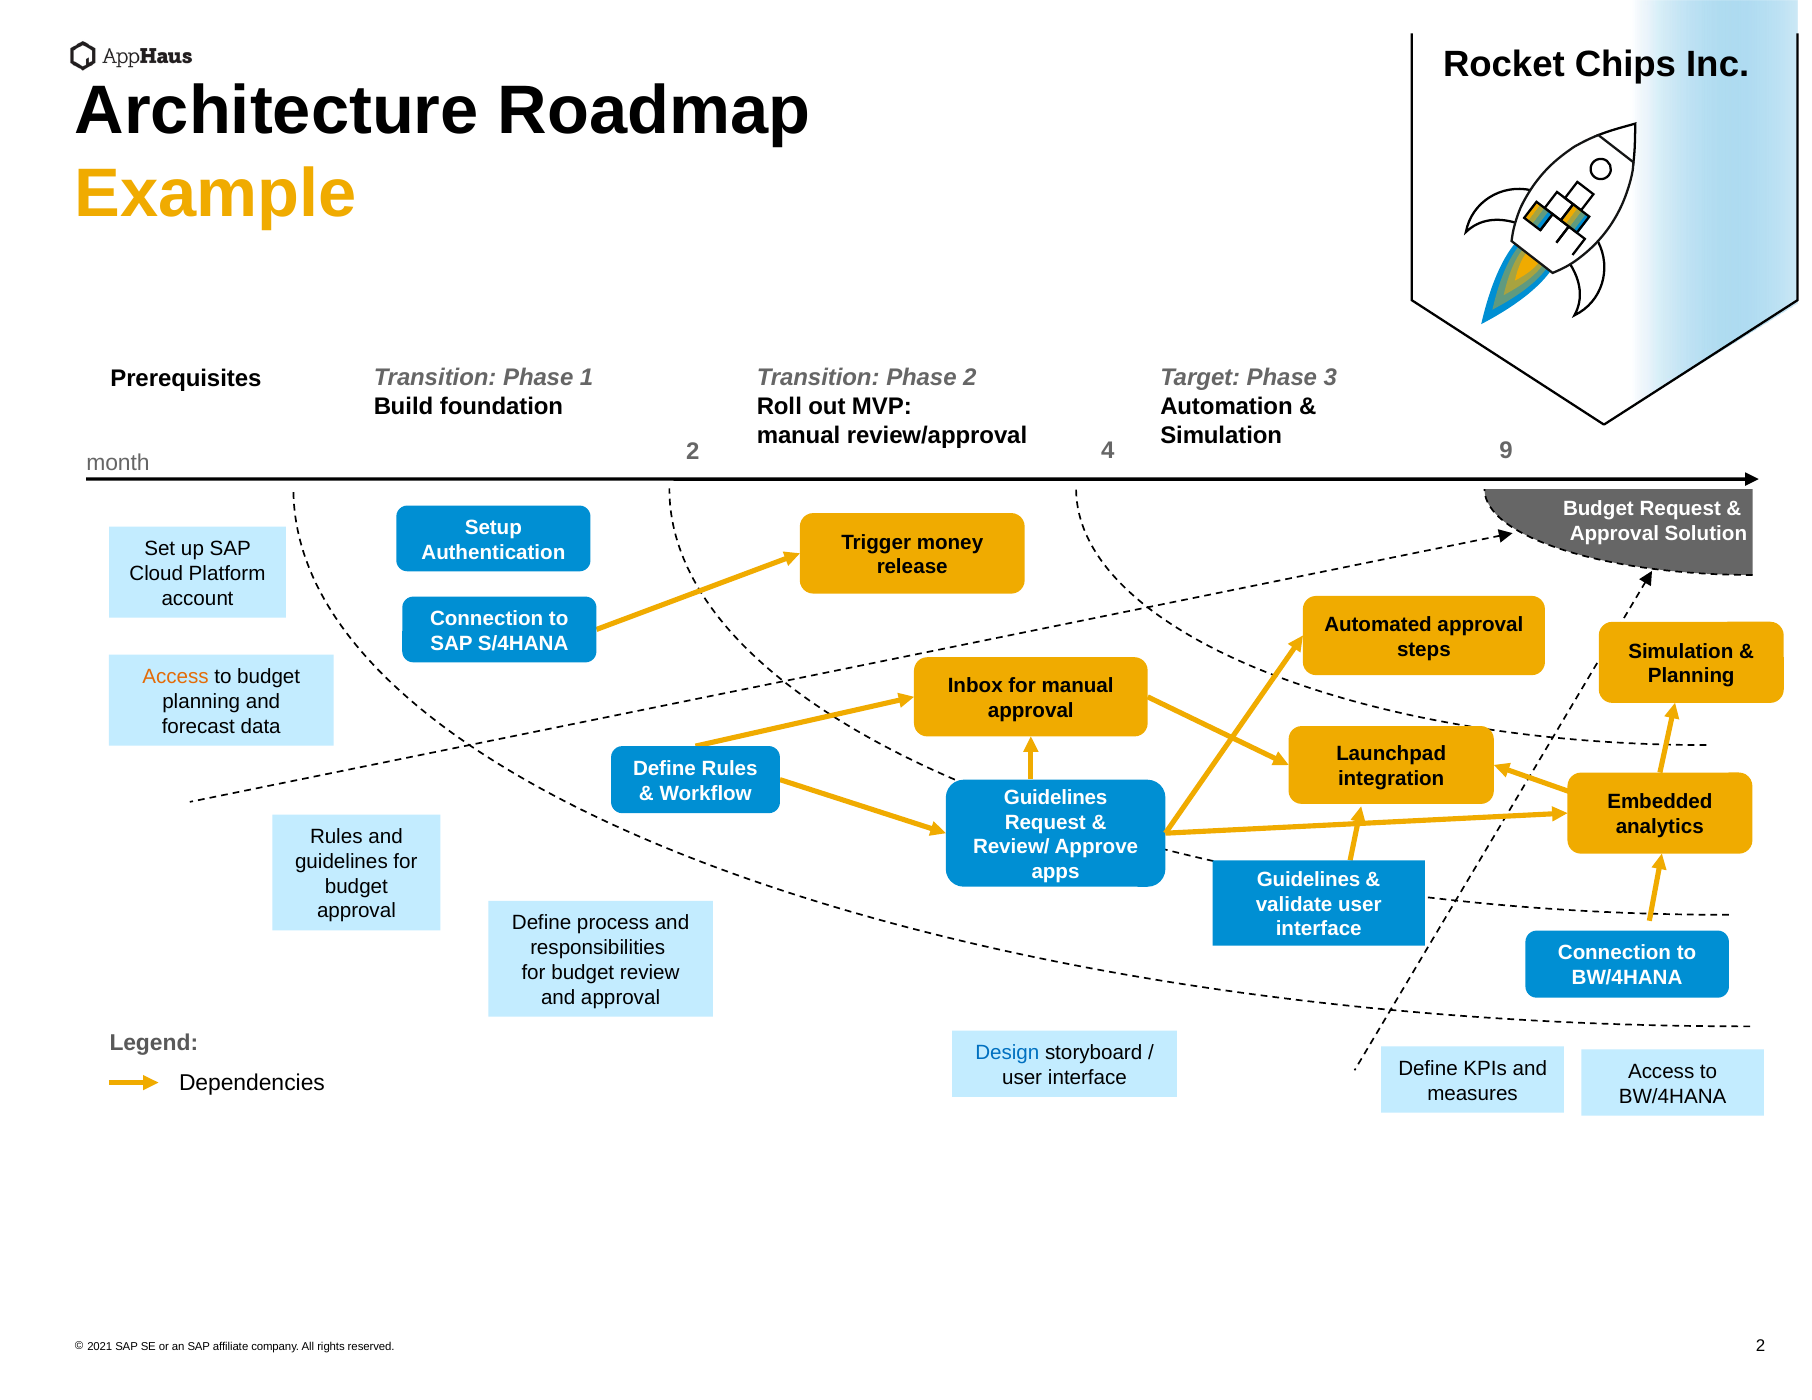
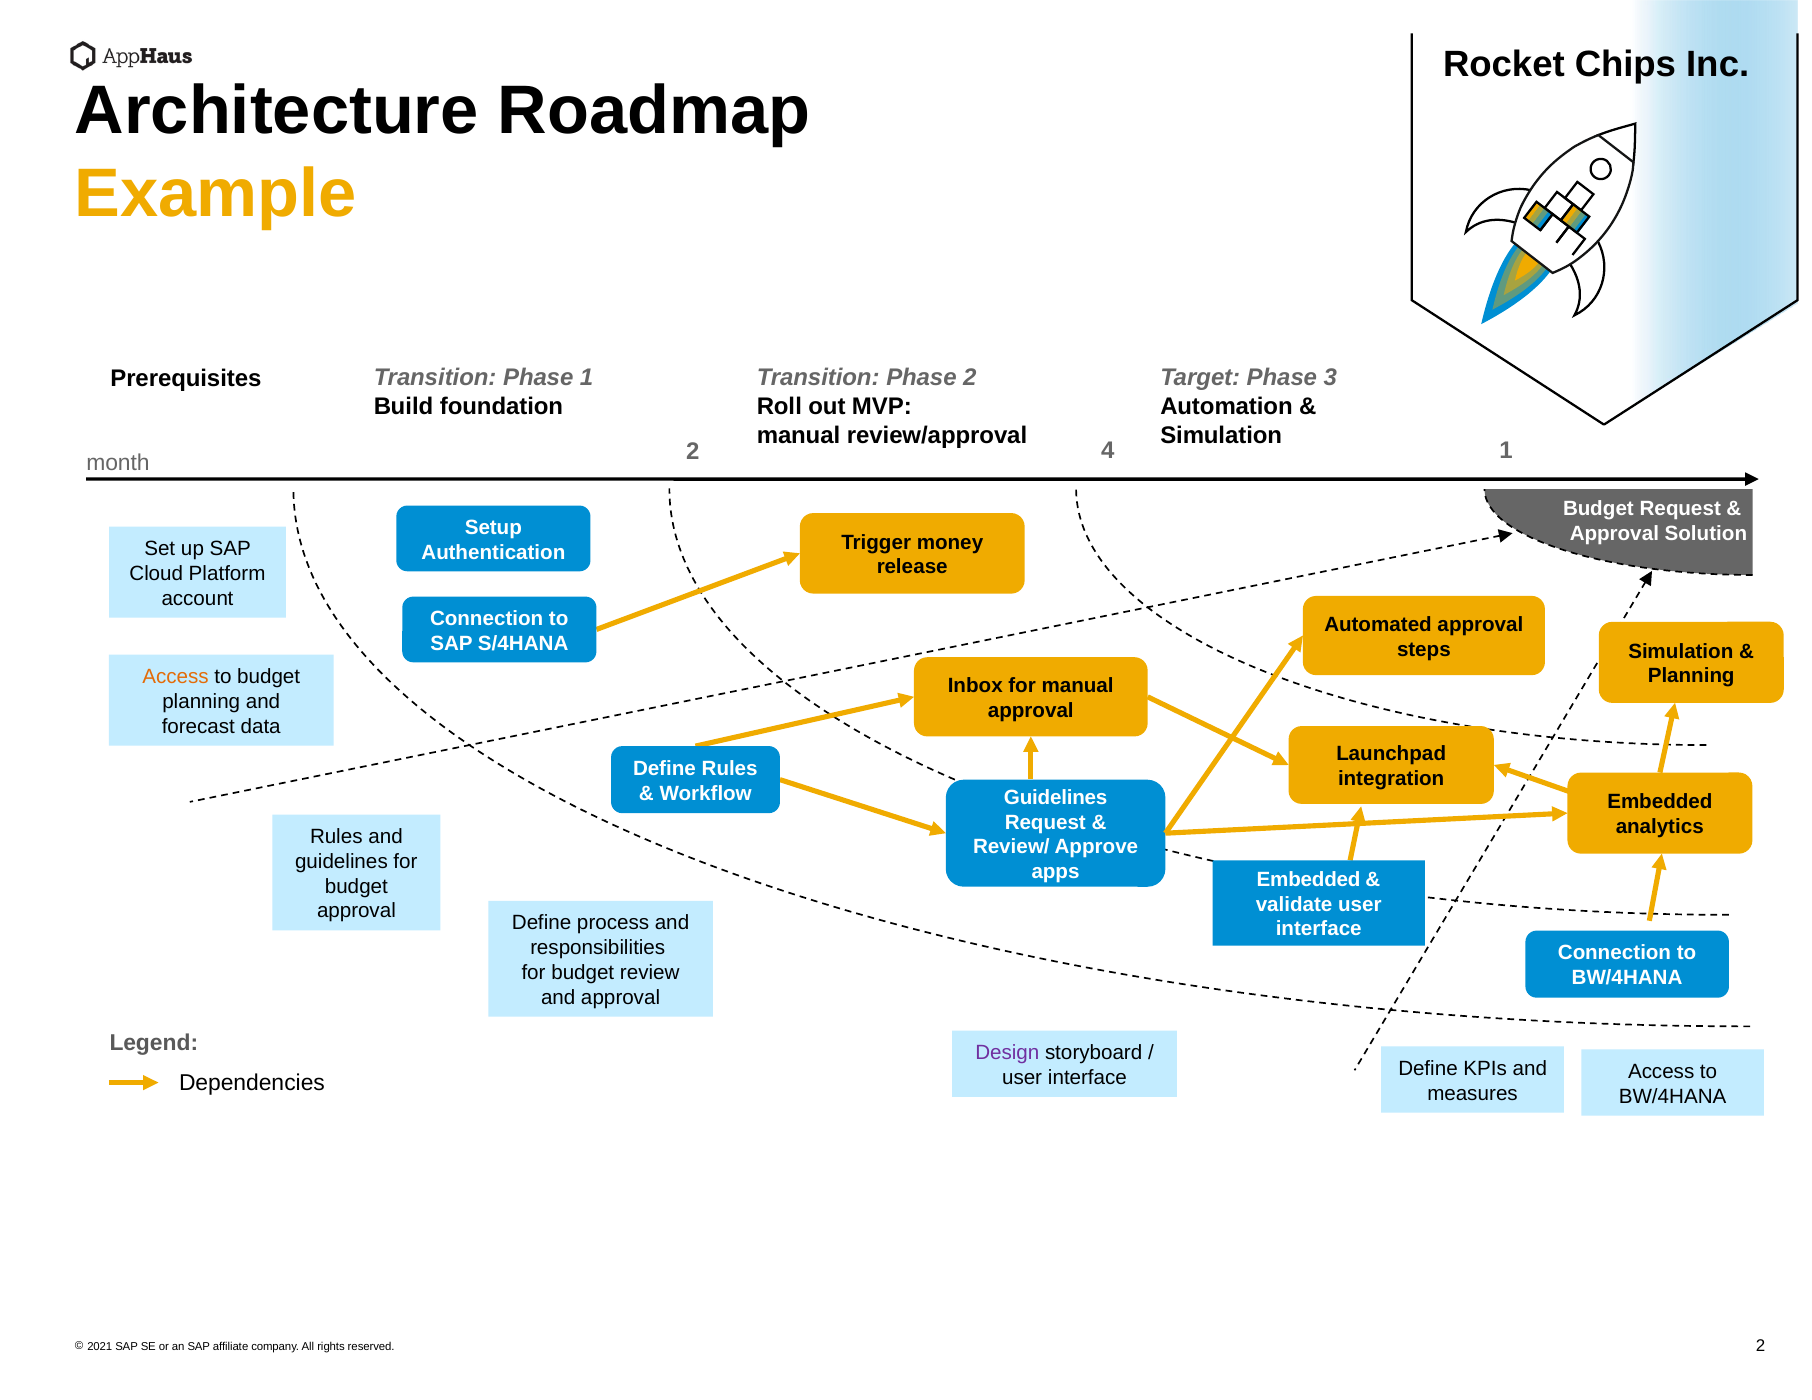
2 9: 9 -> 1
Guidelines at (1309, 880): Guidelines -> Embedded
Design colour: blue -> purple
